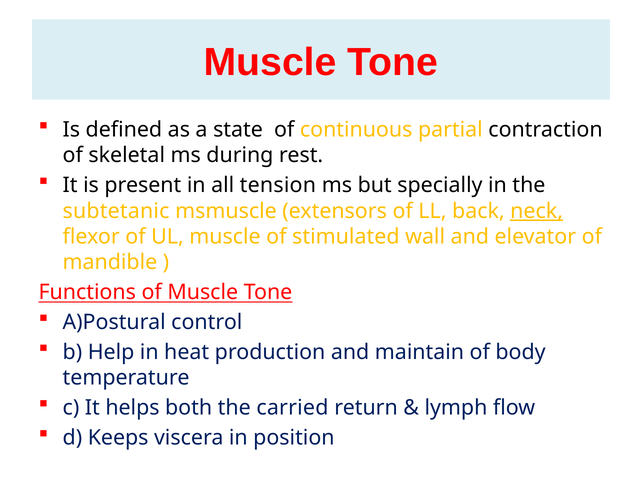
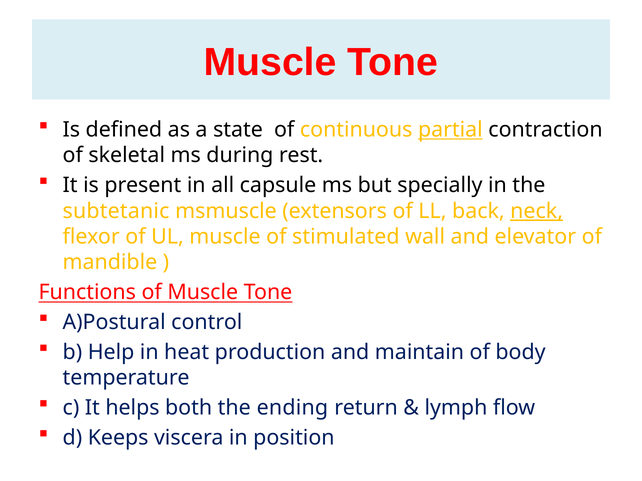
partial underline: none -> present
tension: tension -> capsule
carried: carried -> ending
